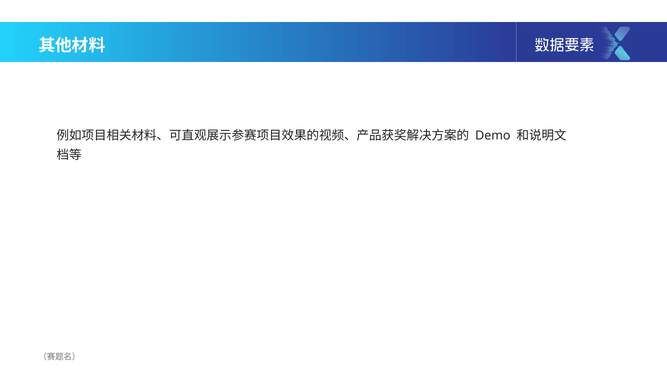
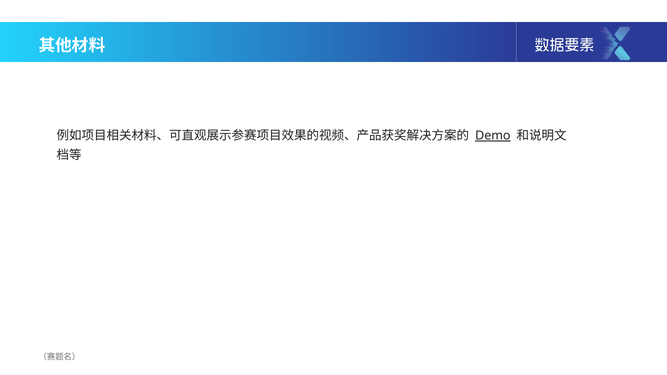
Demo underline: none -> present
